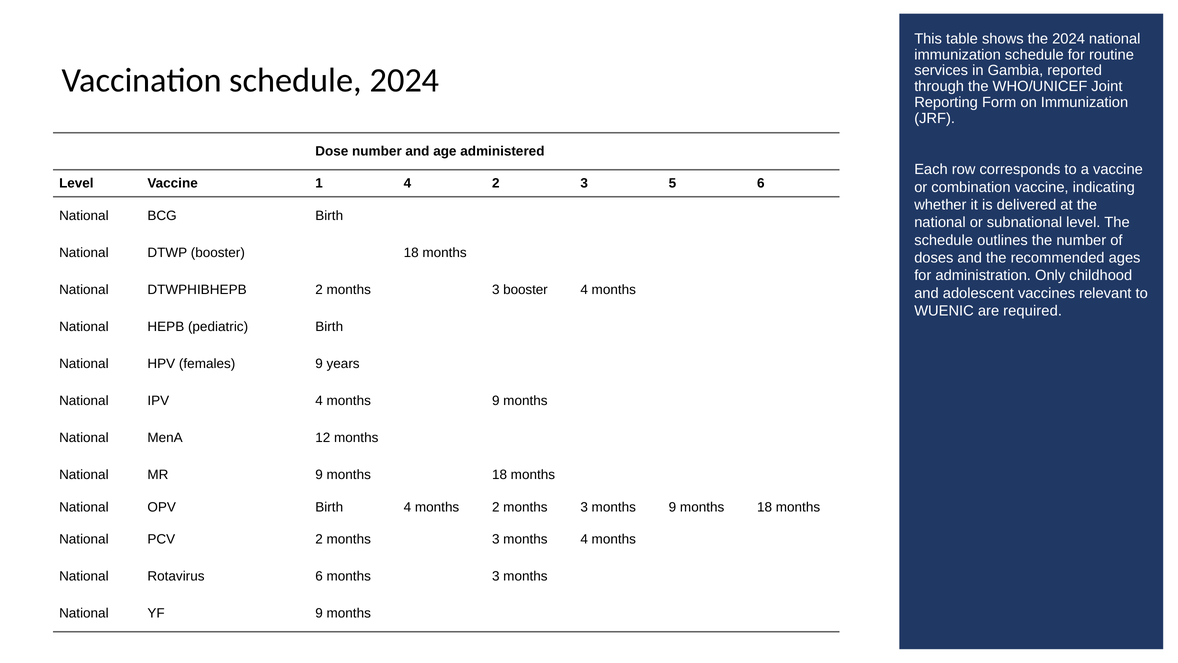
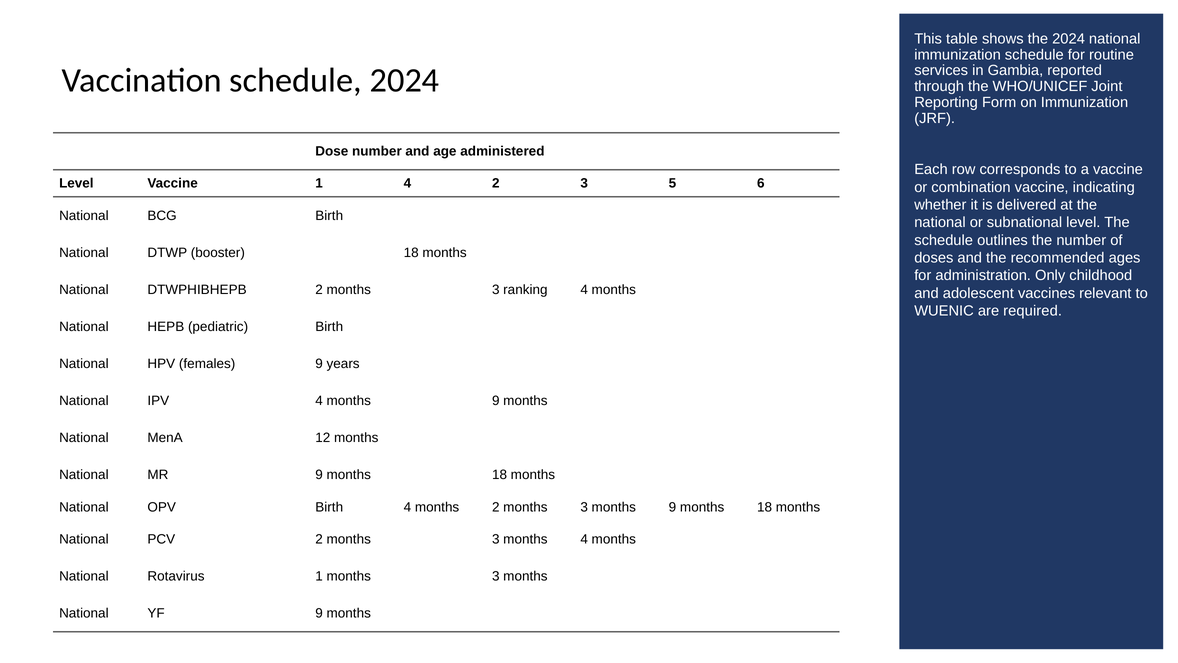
3 booster: booster -> ranking
Rotavirus 6: 6 -> 1
